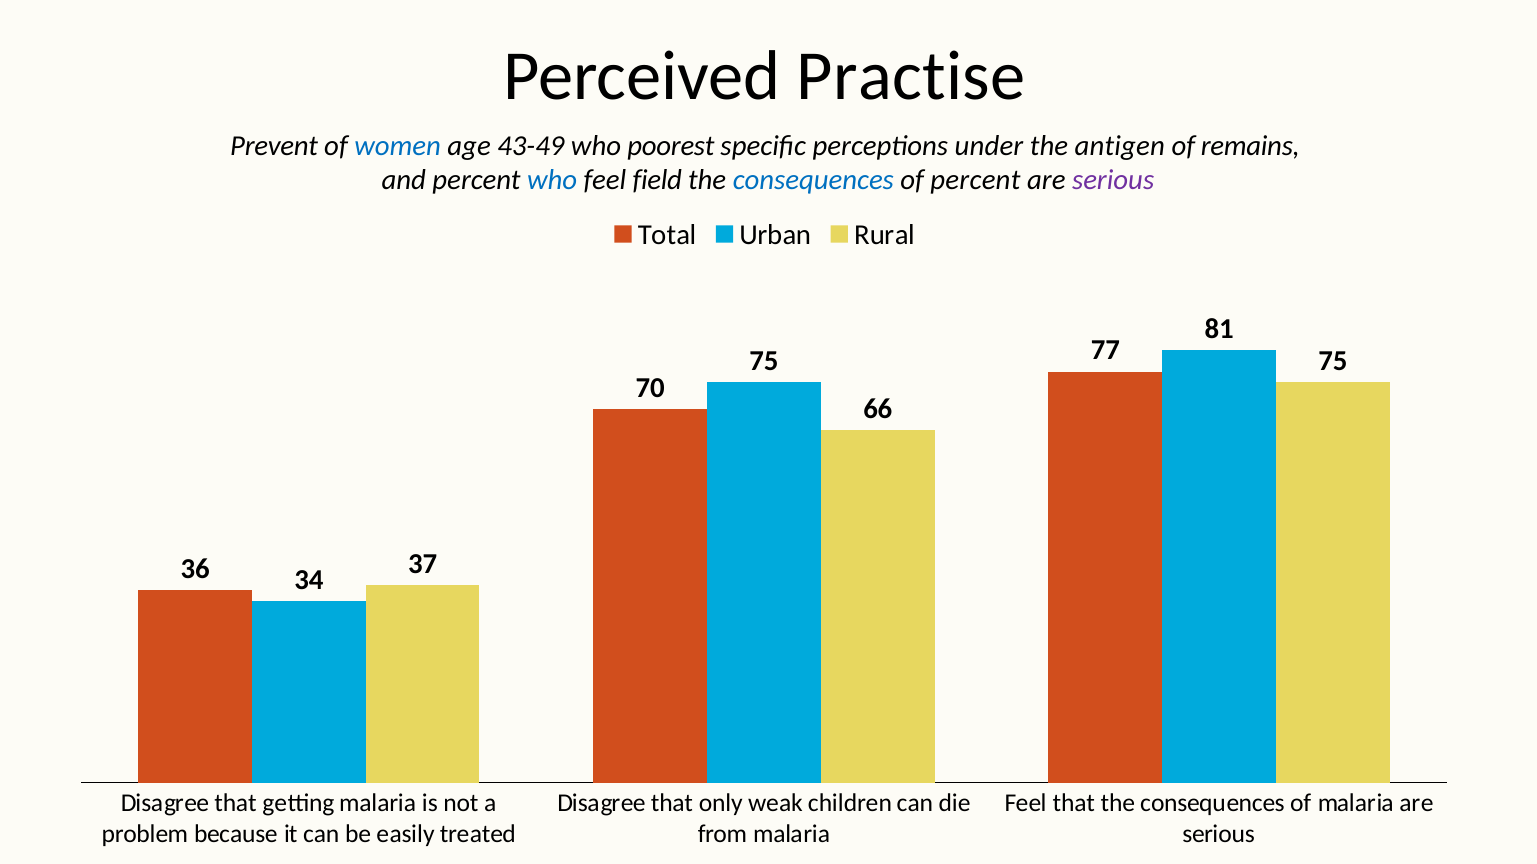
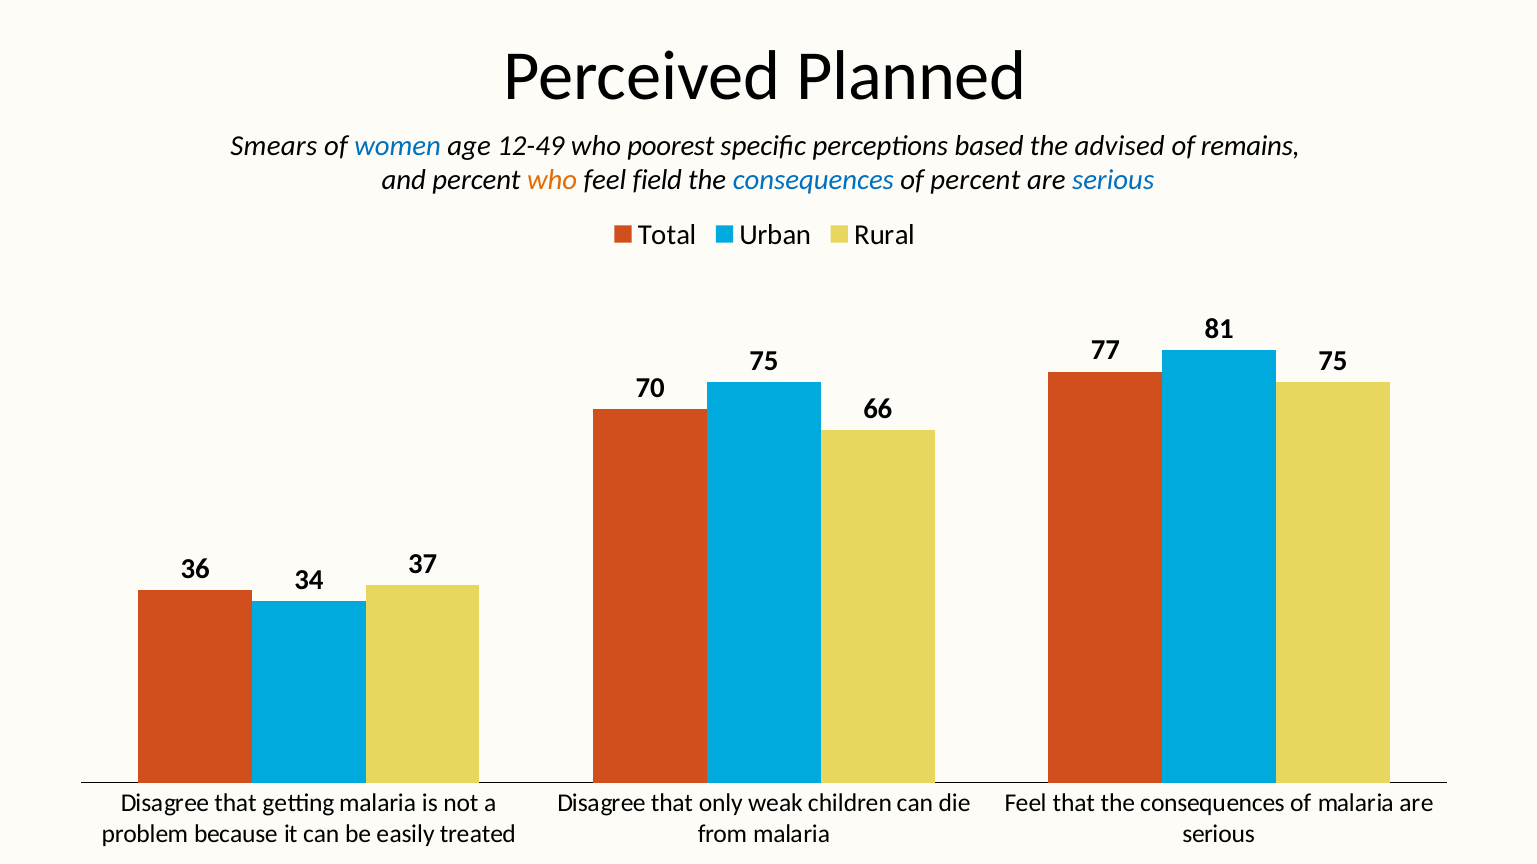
Practise: Practise -> Planned
Prevent: Prevent -> Smears
43-49: 43-49 -> 12-49
under: under -> based
antigen: antigen -> advised
who at (552, 181) colour: blue -> orange
serious at (1113, 181) colour: purple -> blue
